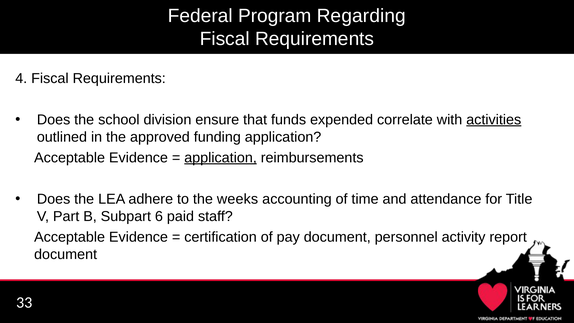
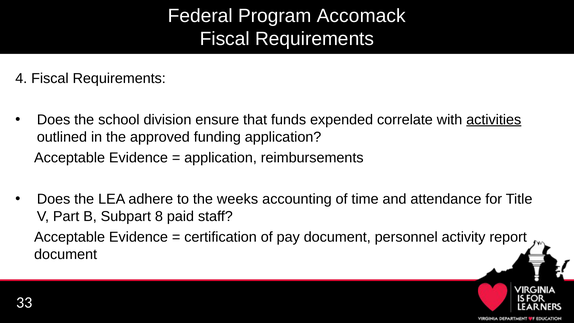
Regarding: Regarding -> Accomack
application at (221, 158) underline: present -> none
6: 6 -> 8
